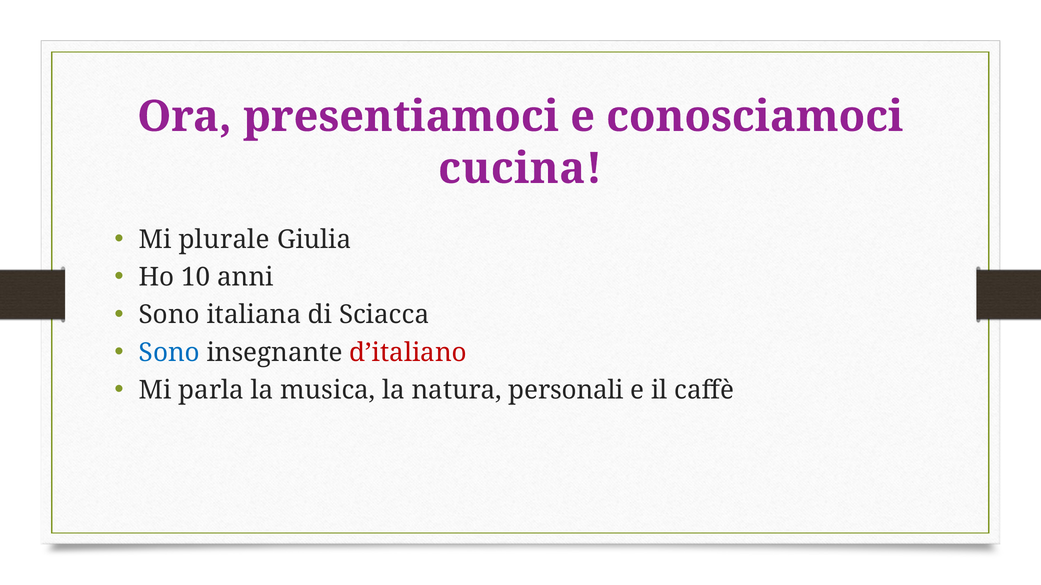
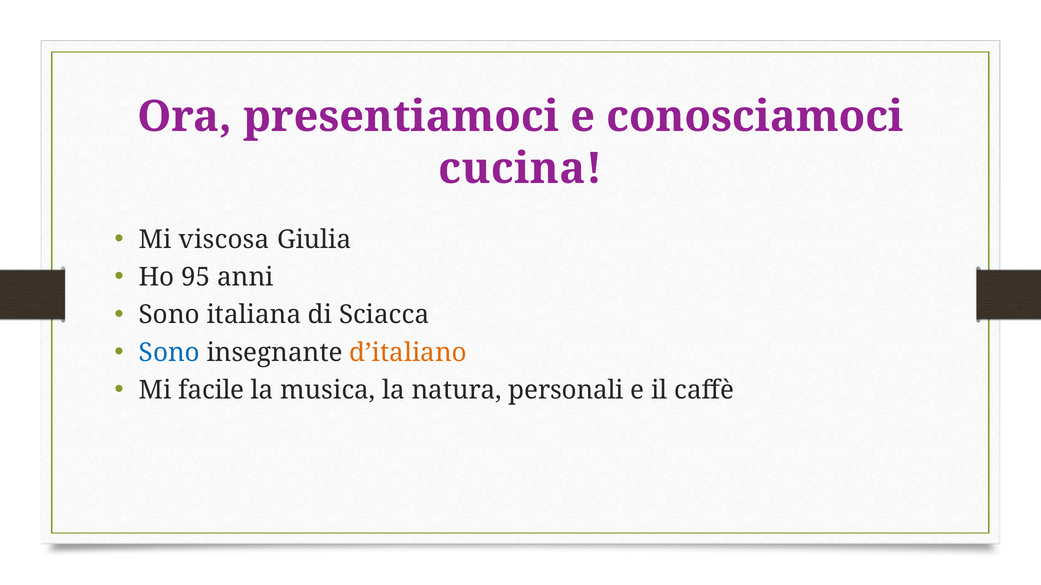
plurale: plurale -> viscosa
10: 10 -> 95
d’italiano colour: red -> orange
parla: parla -> facile
